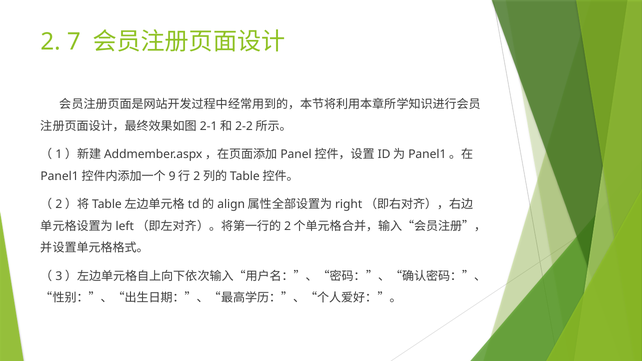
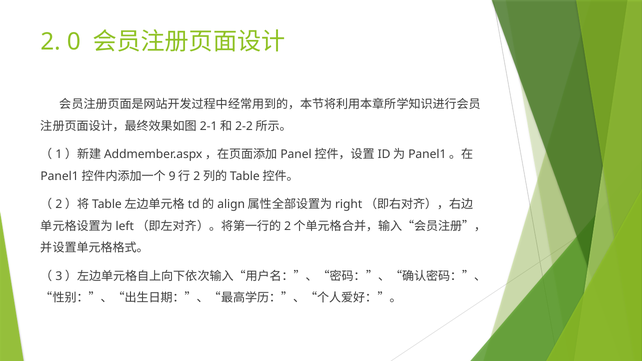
7: 7 -> 0
